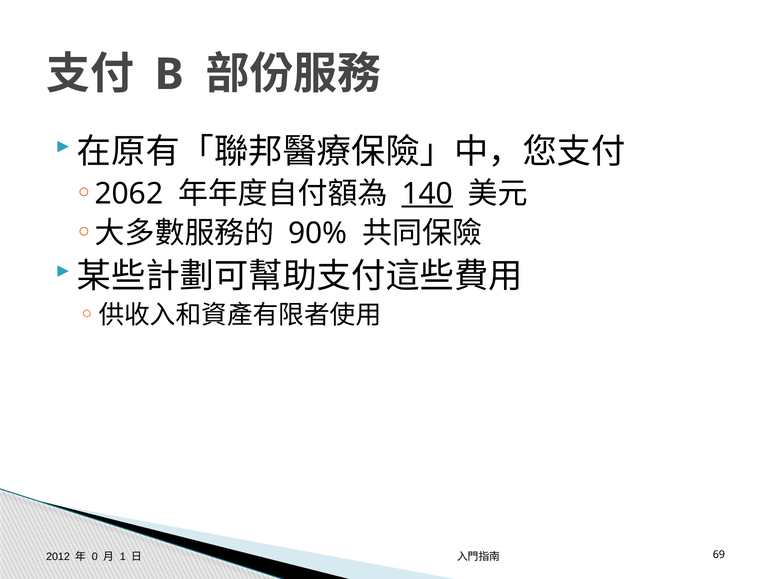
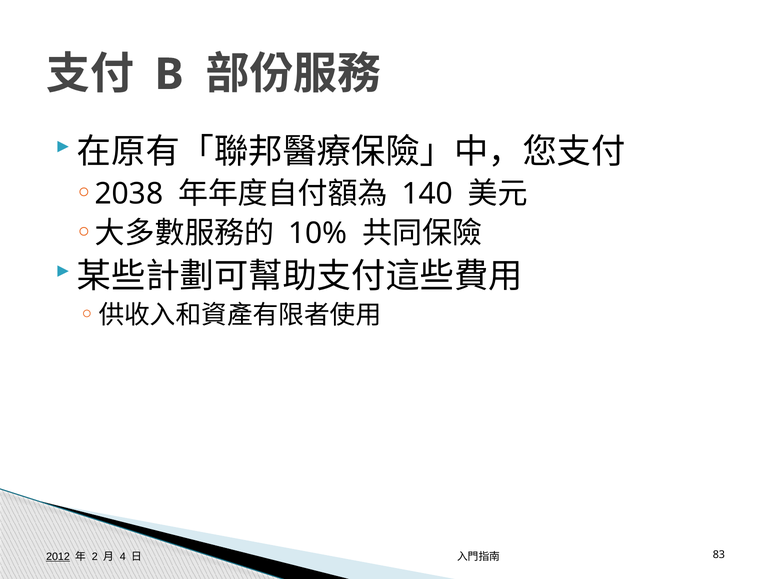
2062: 2062 -> 2038
140 underline: present -> none
90%: 90% -> 10%
2012 underline: none -> present
0: 0 -> 2
1: 1 -> 4
69: 69 -> 83
